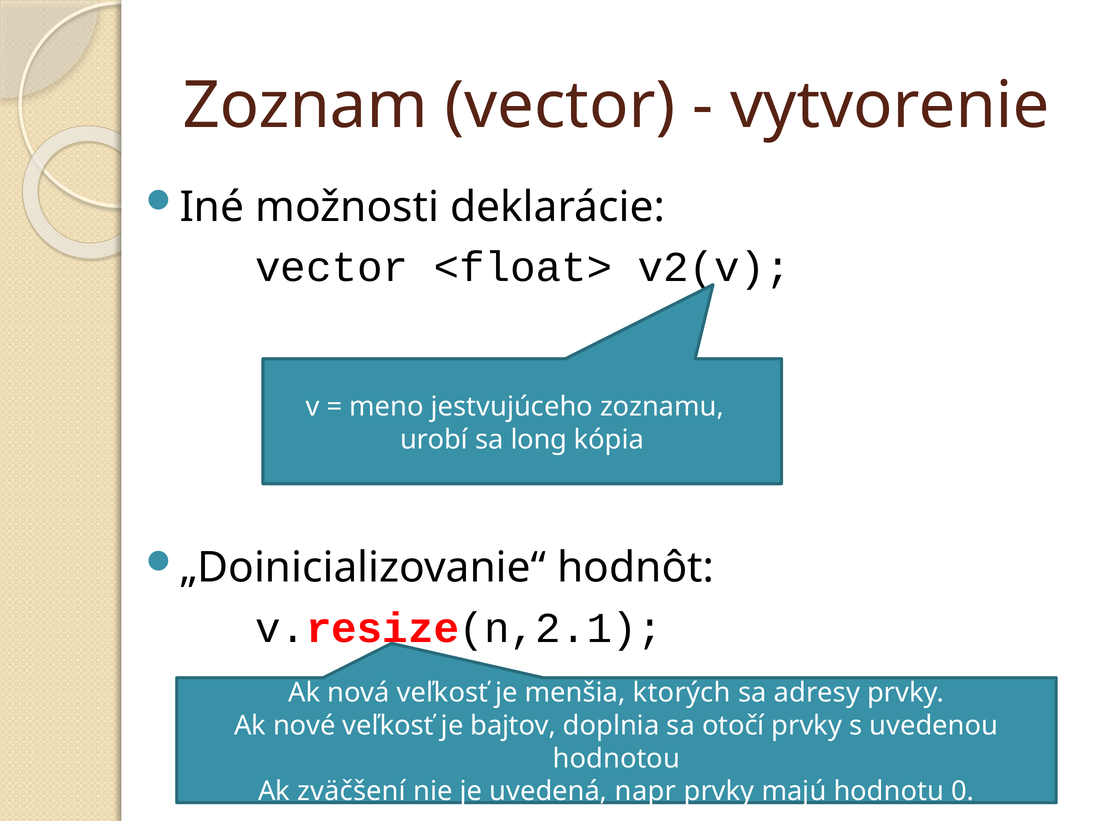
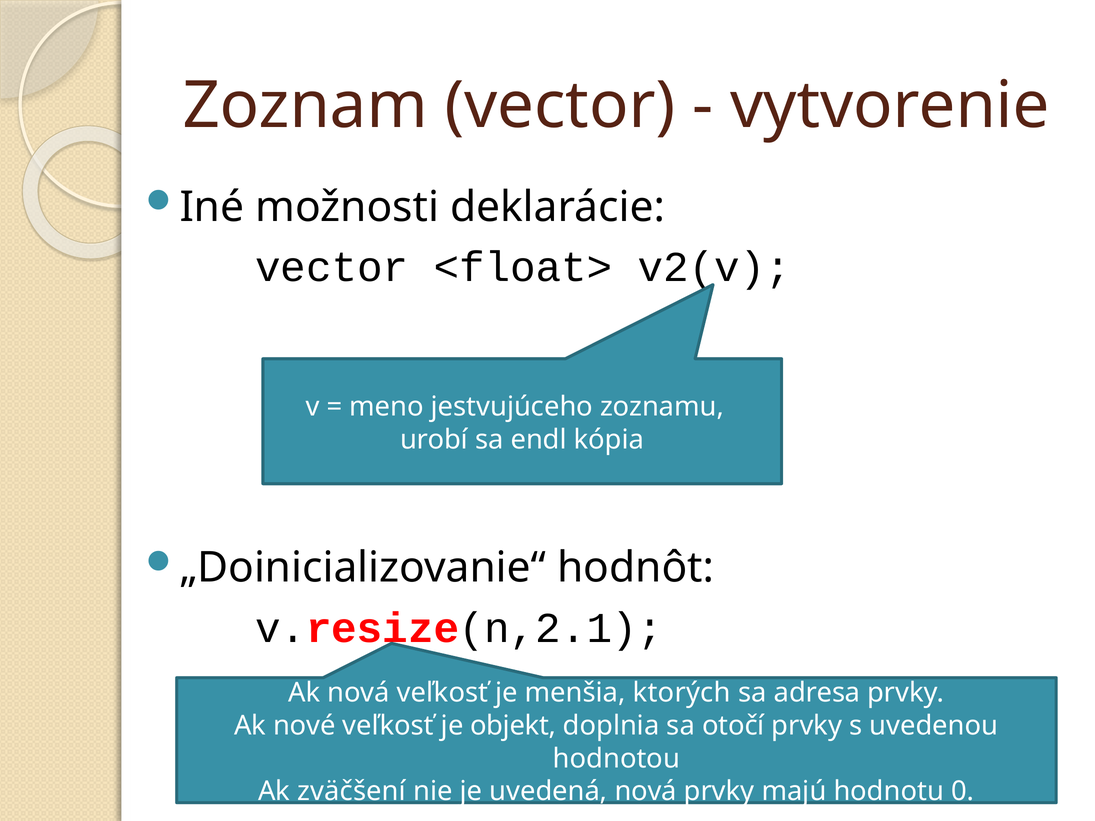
long: long -> endl
adresy: adresy -> adresa
bajtov: bajtov -> objekt
uvedená napr: napr -> nová
